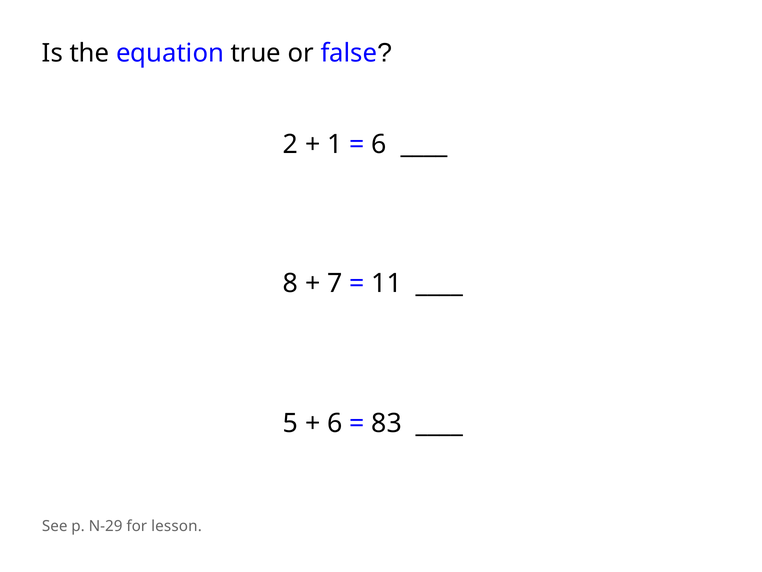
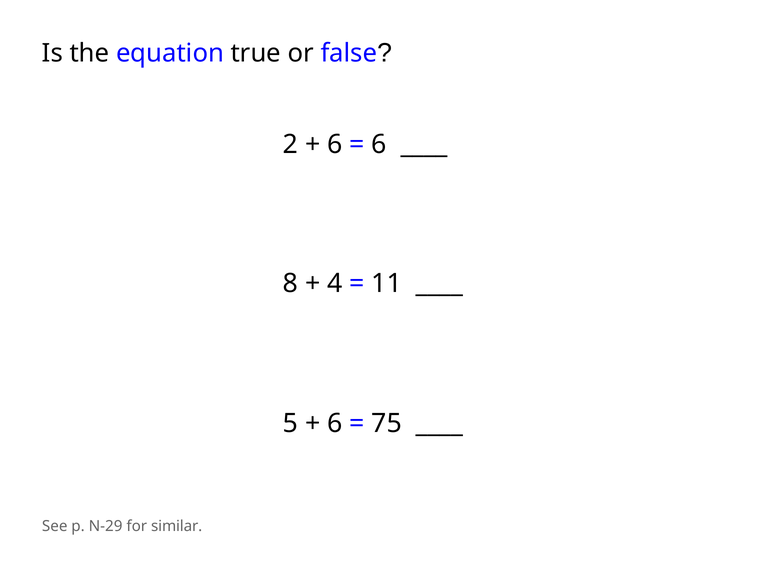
1 at (335, 144): 1 -> 6
7: 7 -> 4
83: 83 -> 75
lesson: lesson -> similar
